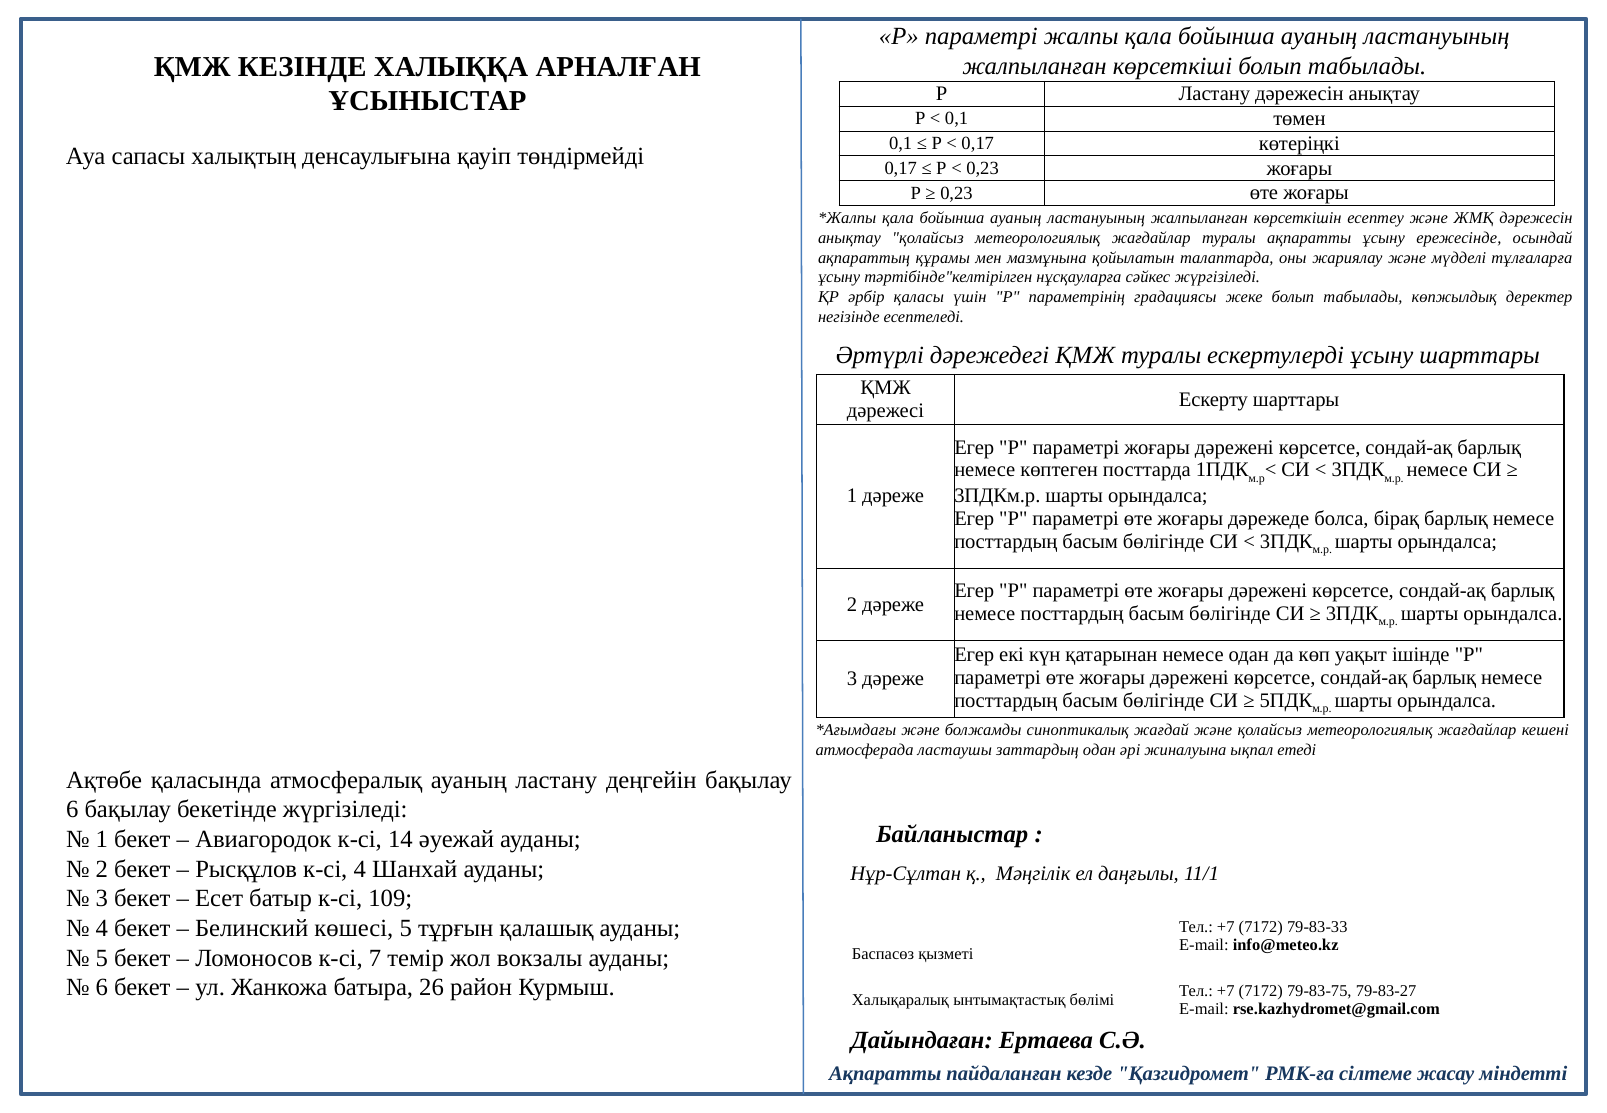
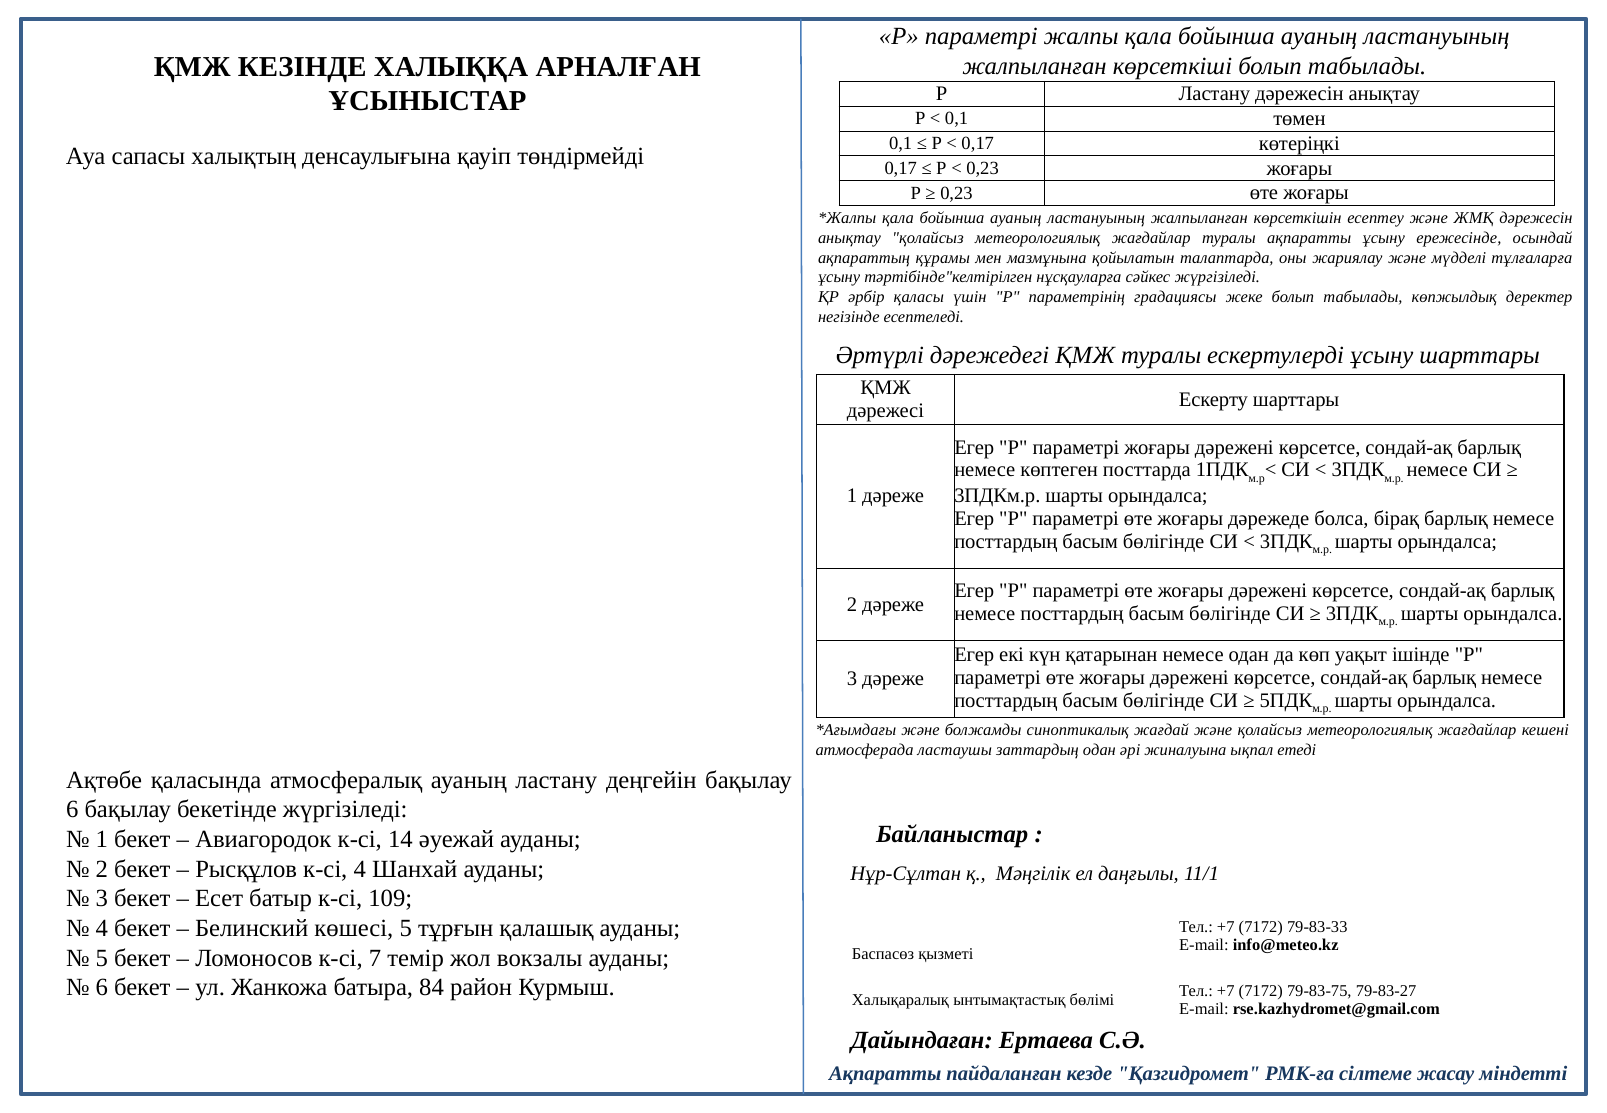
26: 26 -> 84
